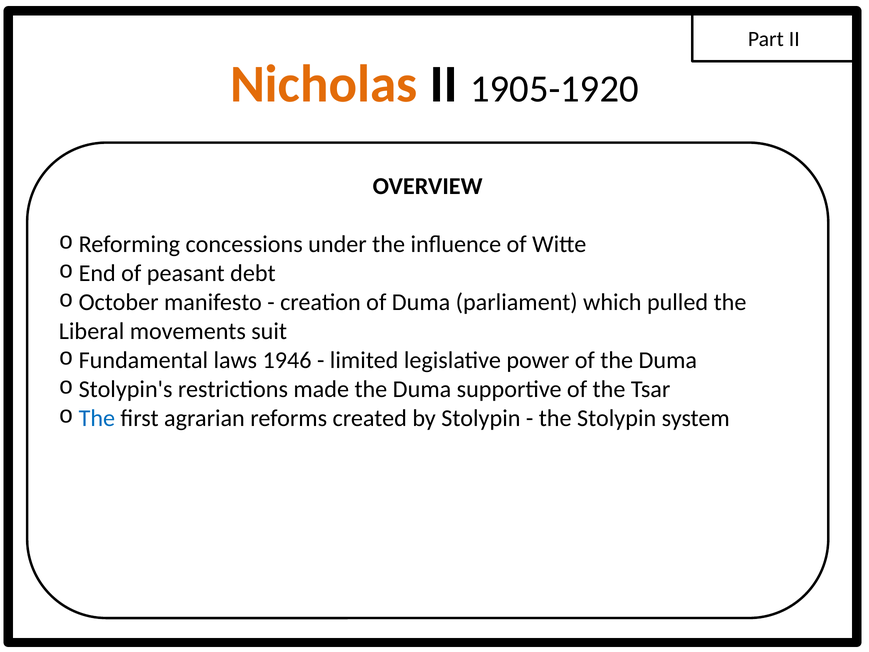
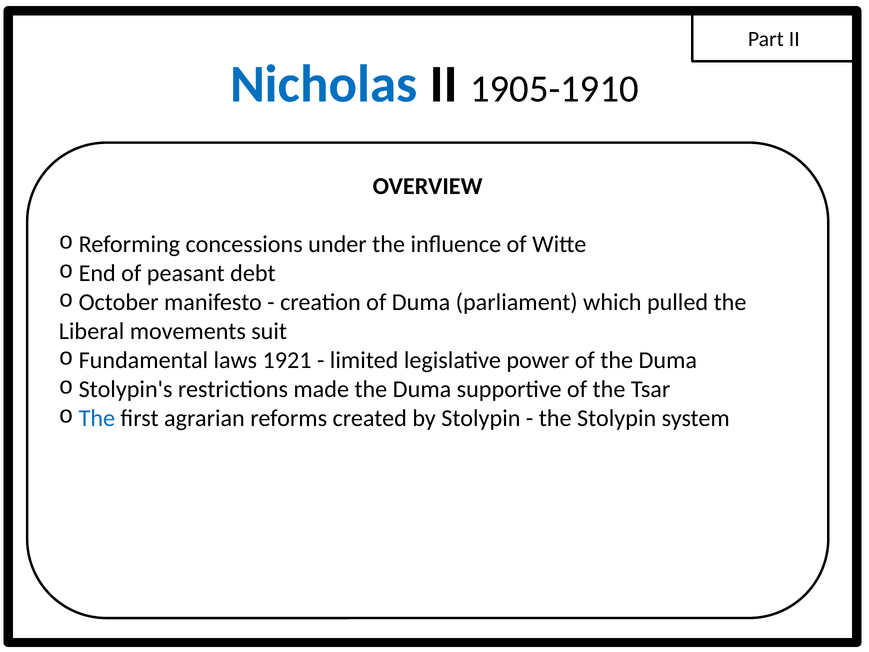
Nicholas colour: orange -> blue
1905-1920: 1905-1920 -> 1905-1910
1946: 1946 -> 1921
